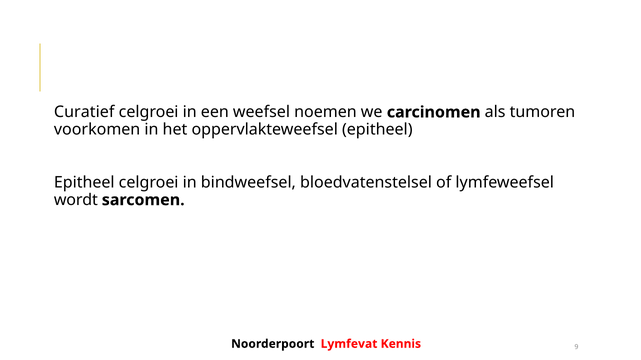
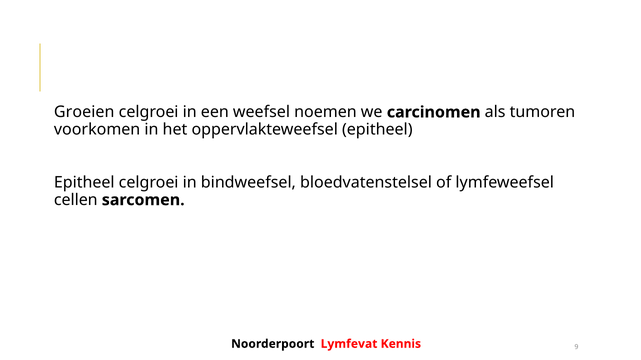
Curatief: Curatief -> Groeien
wordt: wordt -> cellen
